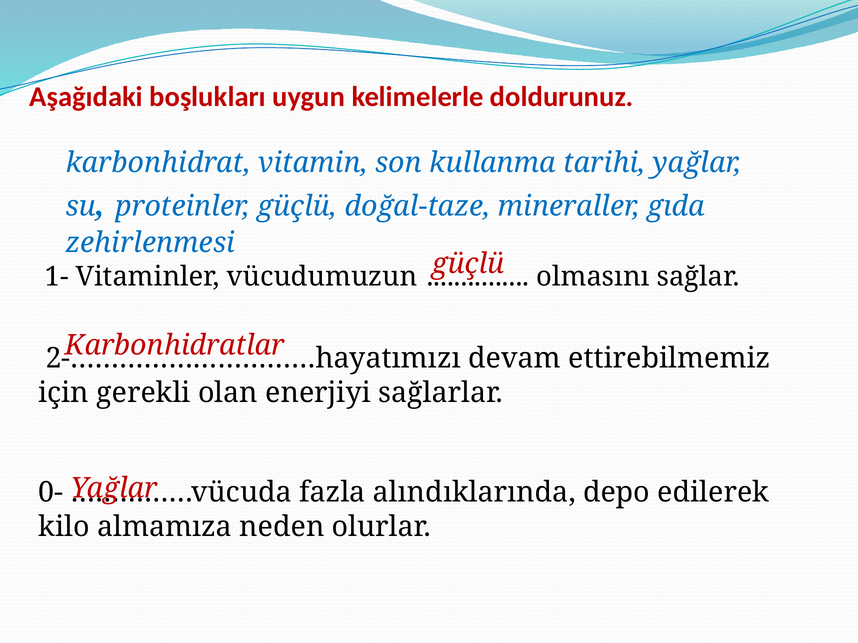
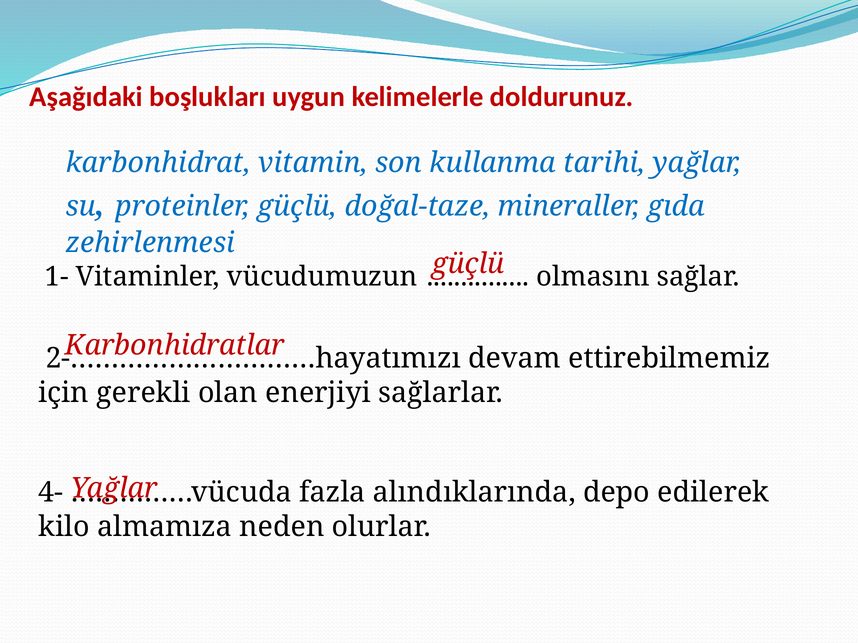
0-: 0- -> 4-
